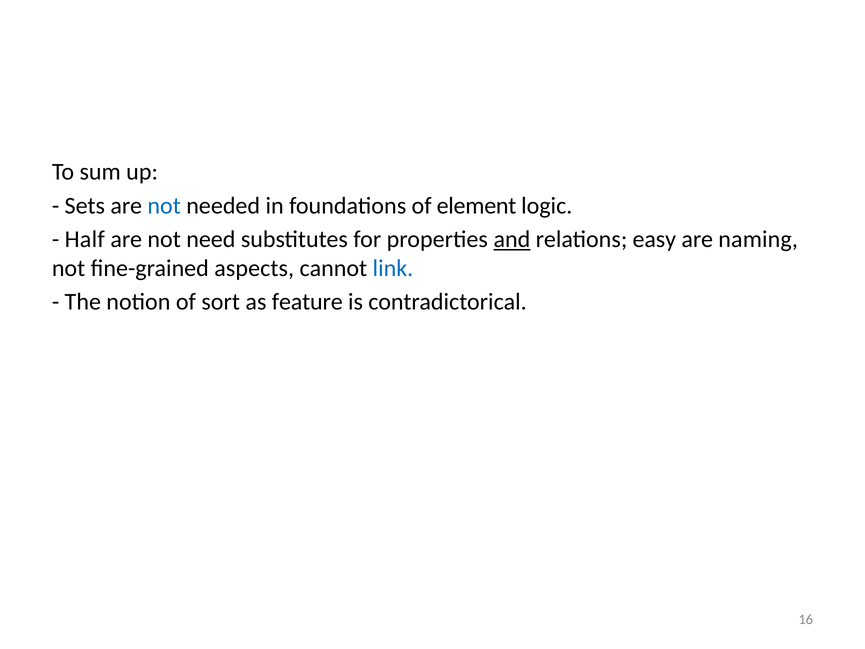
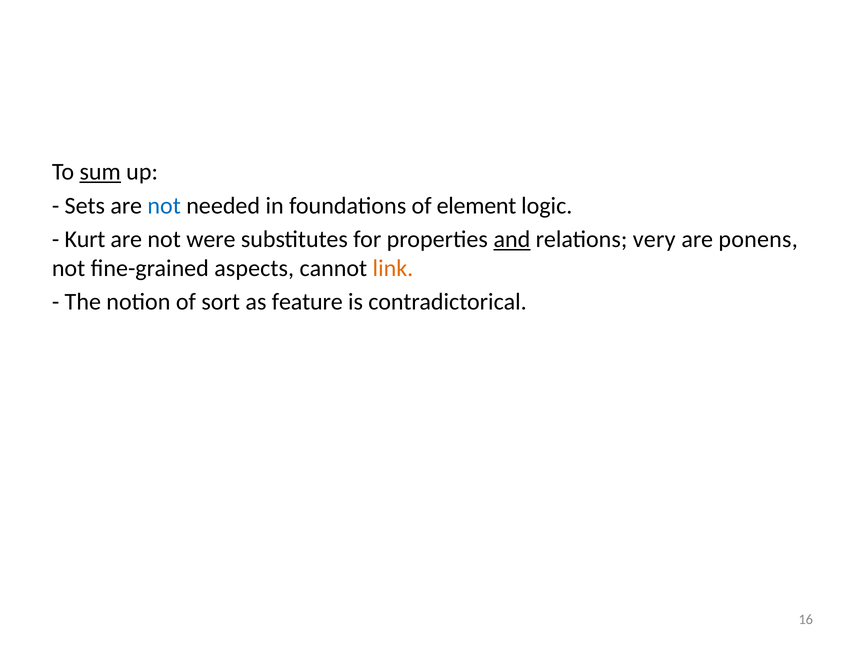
sum underline: none -> present
Half: Half -> Kurt
need: need -> were
easy: easy -> very
naming: naming -> ponens
link colour: blue -> orange
